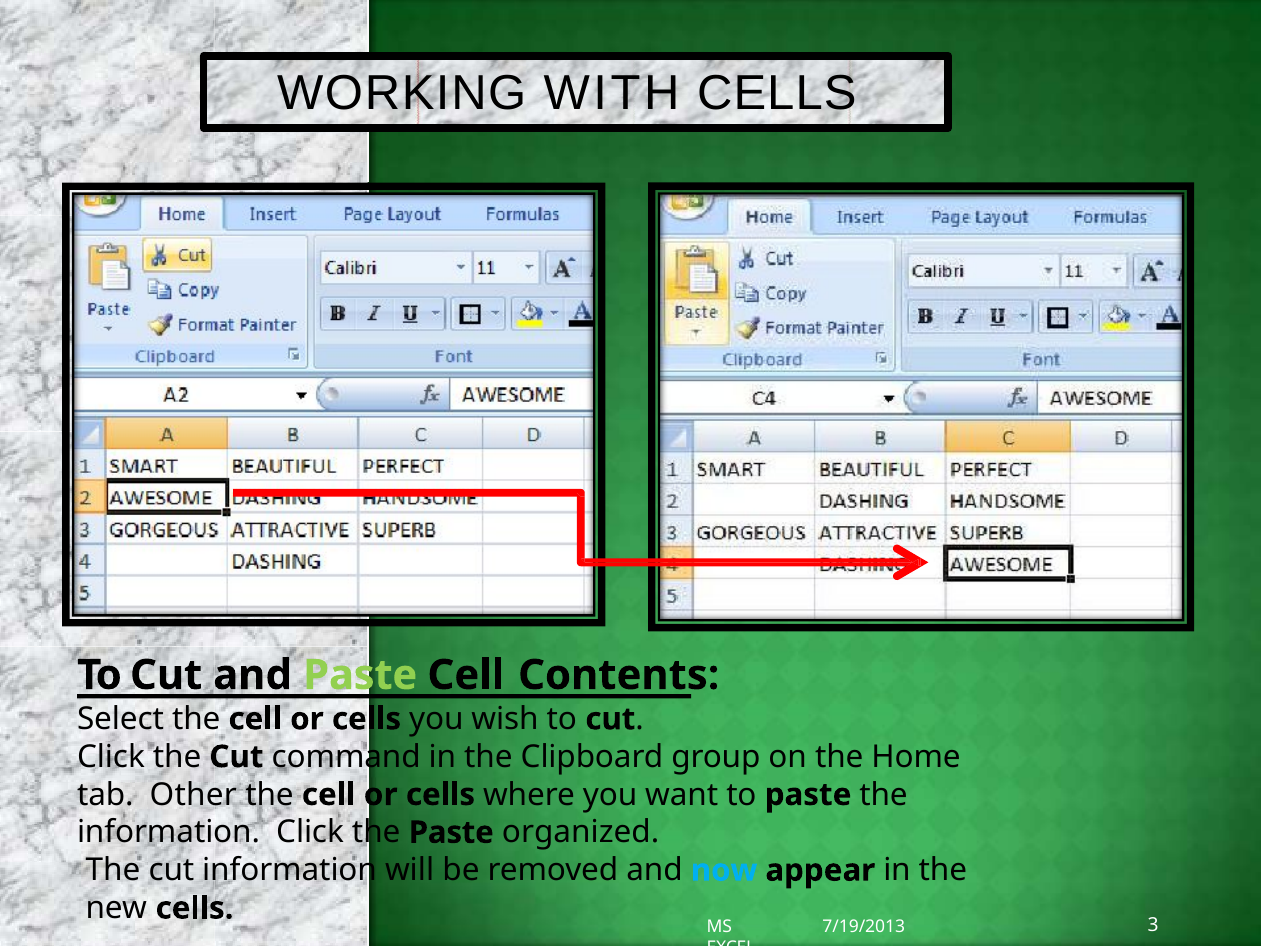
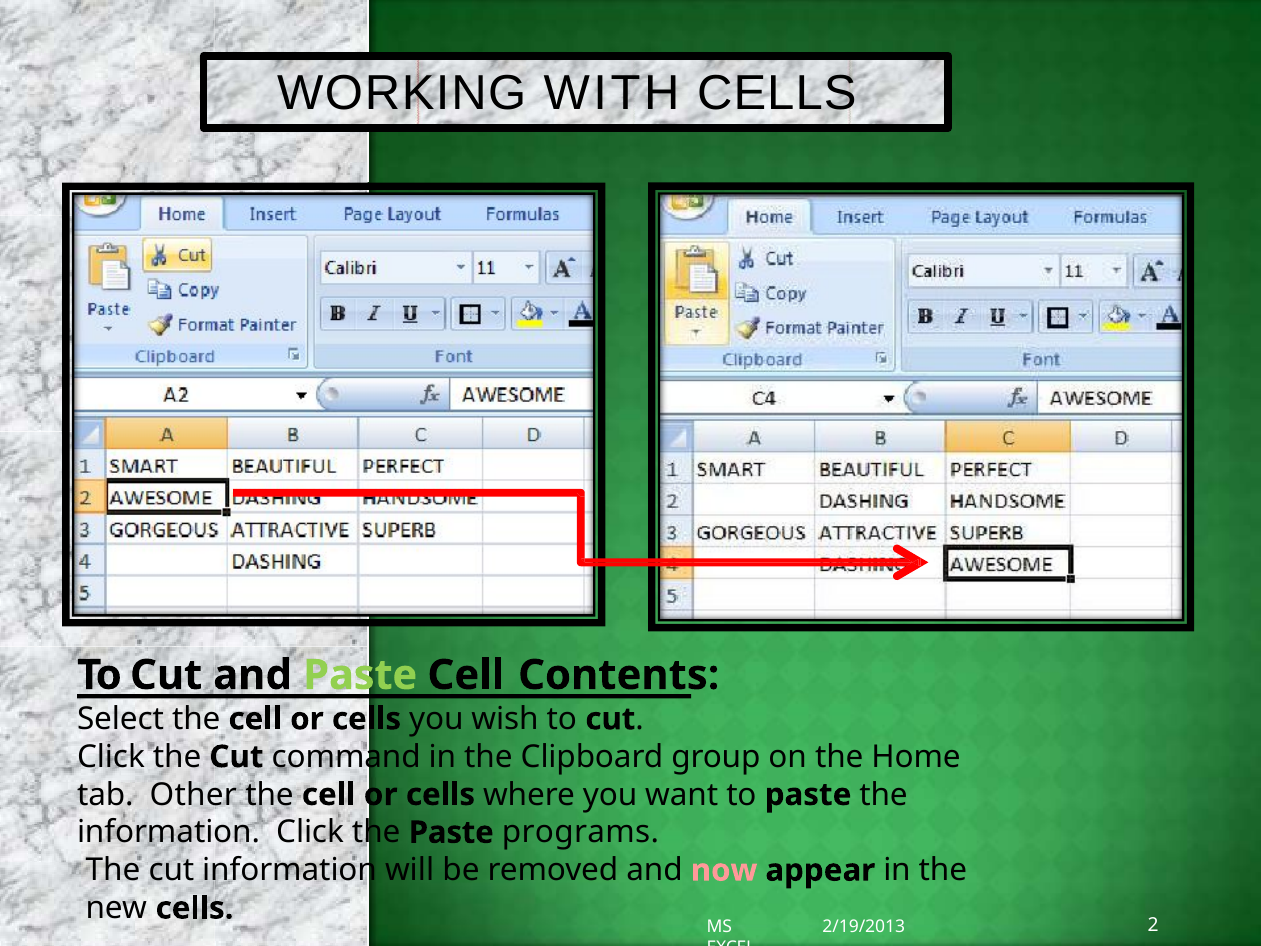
organized: organized -> programs
now colour: light blue -> pink
3: 3 -> 2
7/19/2013: 7/19/2013 -> 2/19/2013
